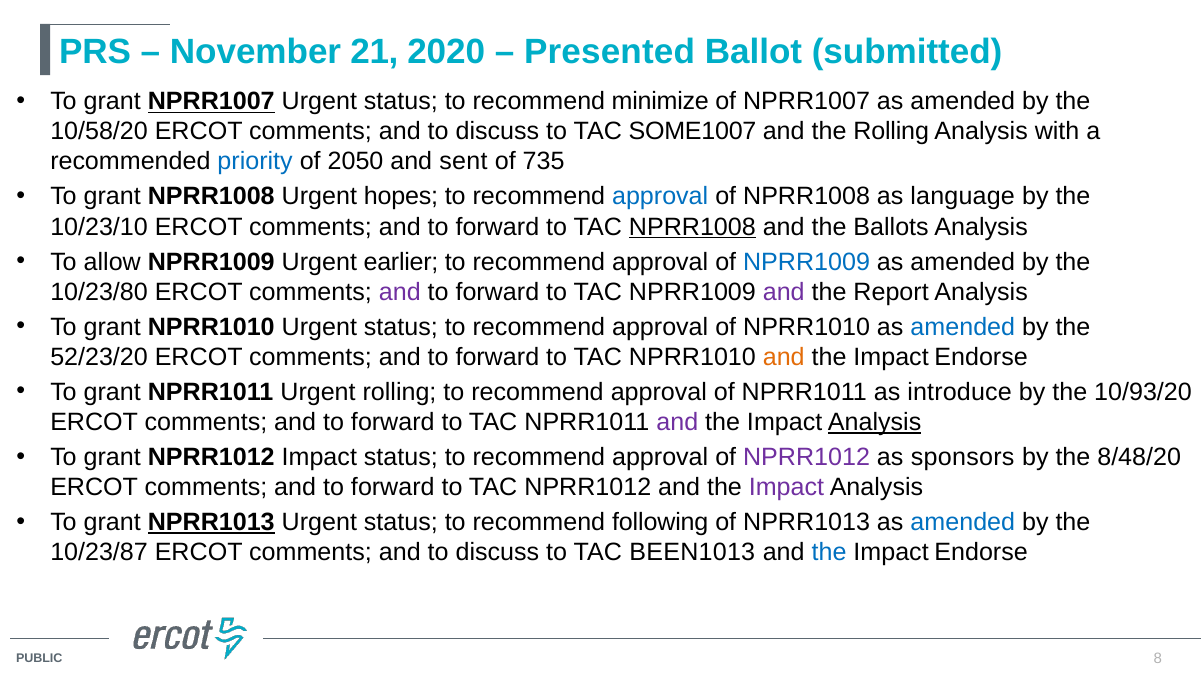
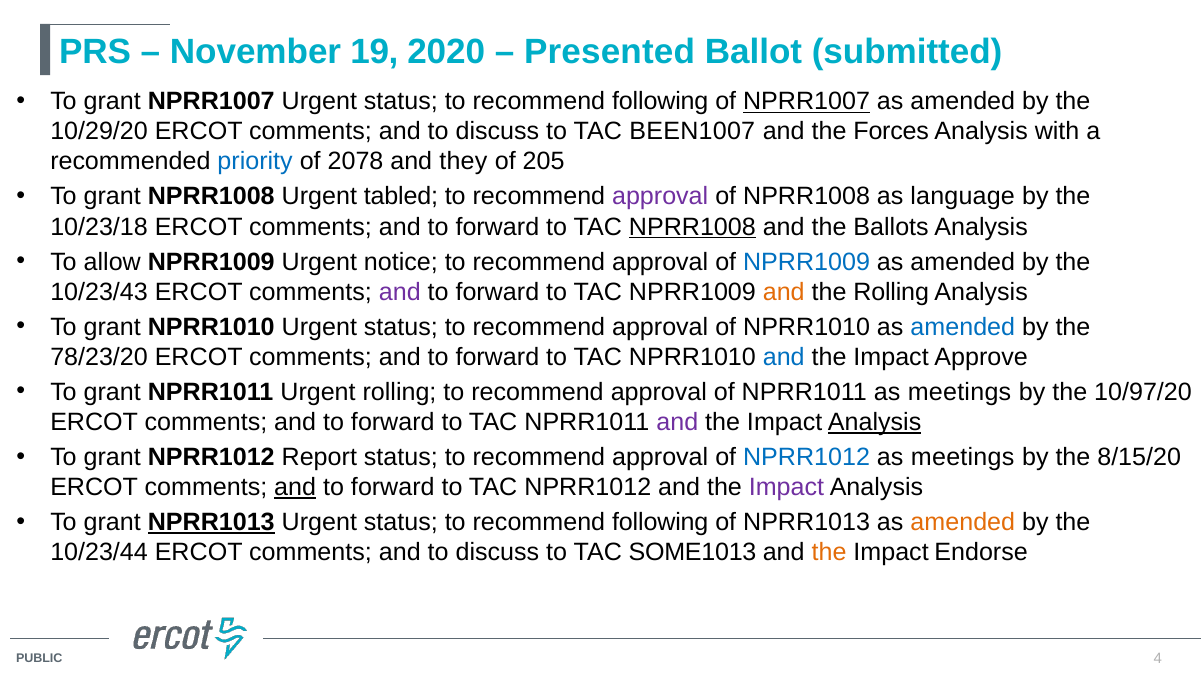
21: 21 -> 19
NPRR1007 at (211, 102) underline: present -> none
minimize at (660, 102): minimize -> following
NPRR1007 at (807, 102) underline: none -> present
10/58/20: 10/58/20 -> 10/29/20
SOME1007: SOME1007 -> BEEN1007
the Rolling: Rolling -> Forces
2050: 2050 -> 2078
sent: sent -> they
735: 735 -> 205
hopes: hopes -> tabled
approval at (660, 197) colour: blue -> purple
10/23/10: 10/23/10 -> 10/23/18
earlier: earlier -> notice
10/23/80: 10/23/80 -> 10/23/43
and at (784, 292) colour: purple -> orange
the Report: Report -> Rolling
52/23/20: 52/23/20 -> 78/23/20
and at (784, 357) colour: orange -> blue
Endorse at (981, 357): Endorse -> Approve
NPRR1011 as introduce: introduce -> meetings
10/93/20: 10/93/20 -> 10/97/20
NPRR1012 Impact: Impact -> Report
NPRR1012 at (807, 458) colour: purple -> blue
sponsors at (963, 458): sponsors -> meetings
8/48/20: 8/48/20 -> 8/15/20
and at (295, 488) underline: none -> present
amended at (963, 523) colour: blue -> orange
10/23/87: 10/23/87 -> 10/23/44
BEEN1013: BEEN1013 -> SOME1013
the at (829, 553) colour: blue -> orange
8: 8 -> 4
